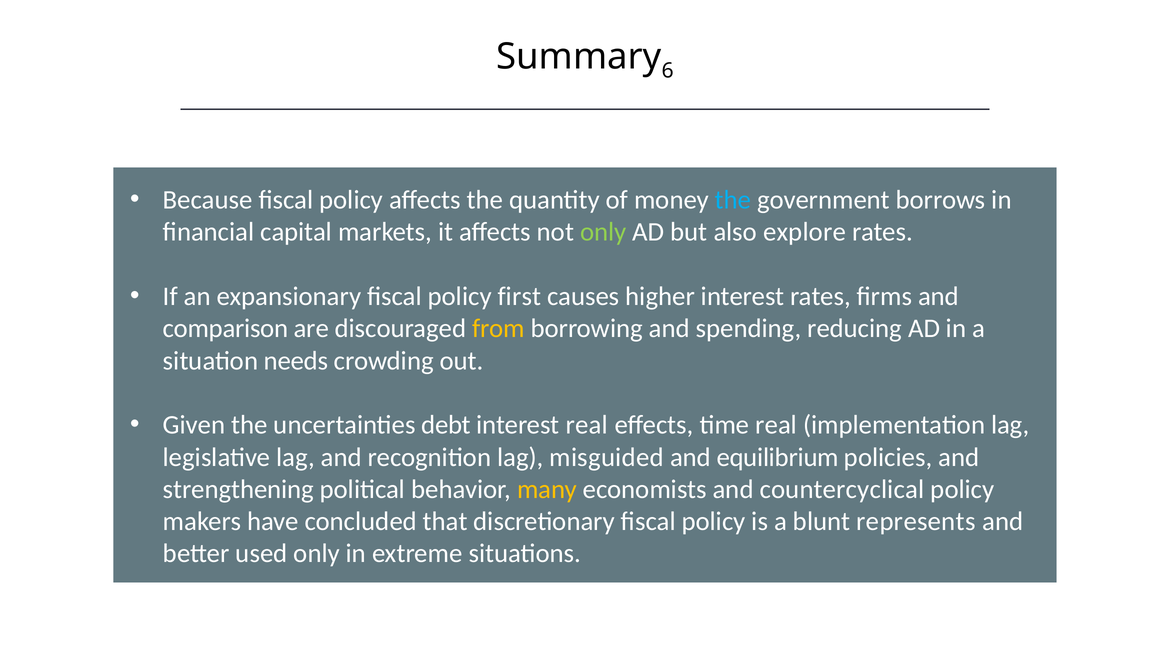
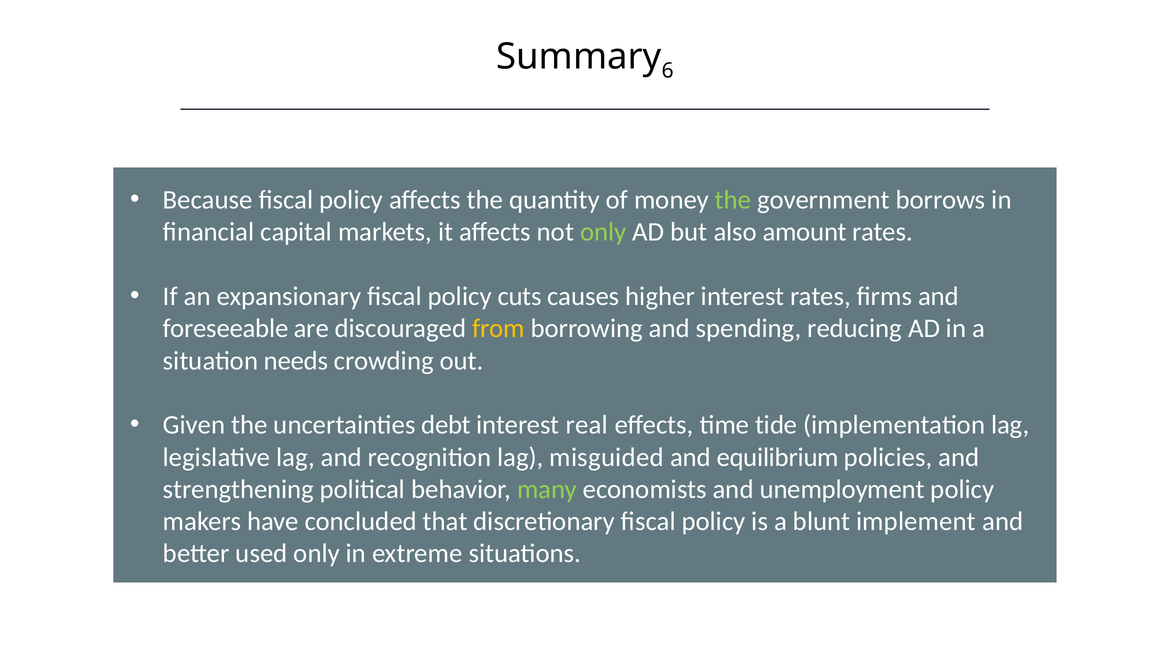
the at (733, 200) colour: light blue -> light green
explore: explore -> amount
first: first -> cuts
comparison: comparison -> foreseeable
time real: real -> tide
many colour: yellow -> light green
countercyclical: countercyclical -> unemployment
represents: represents -> implement
